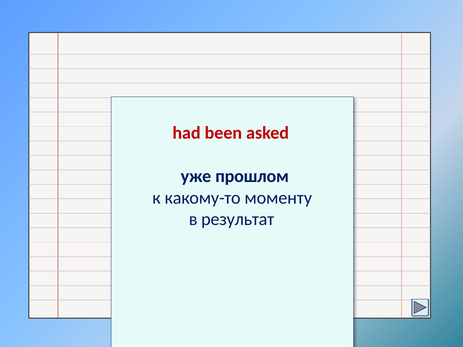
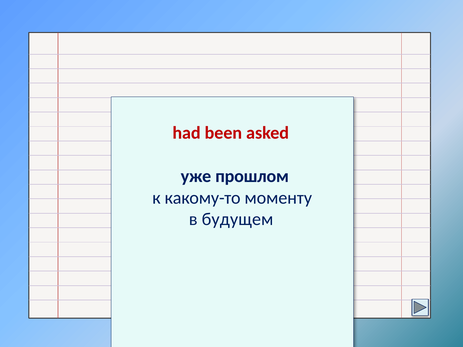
результат: результат -> будущем
